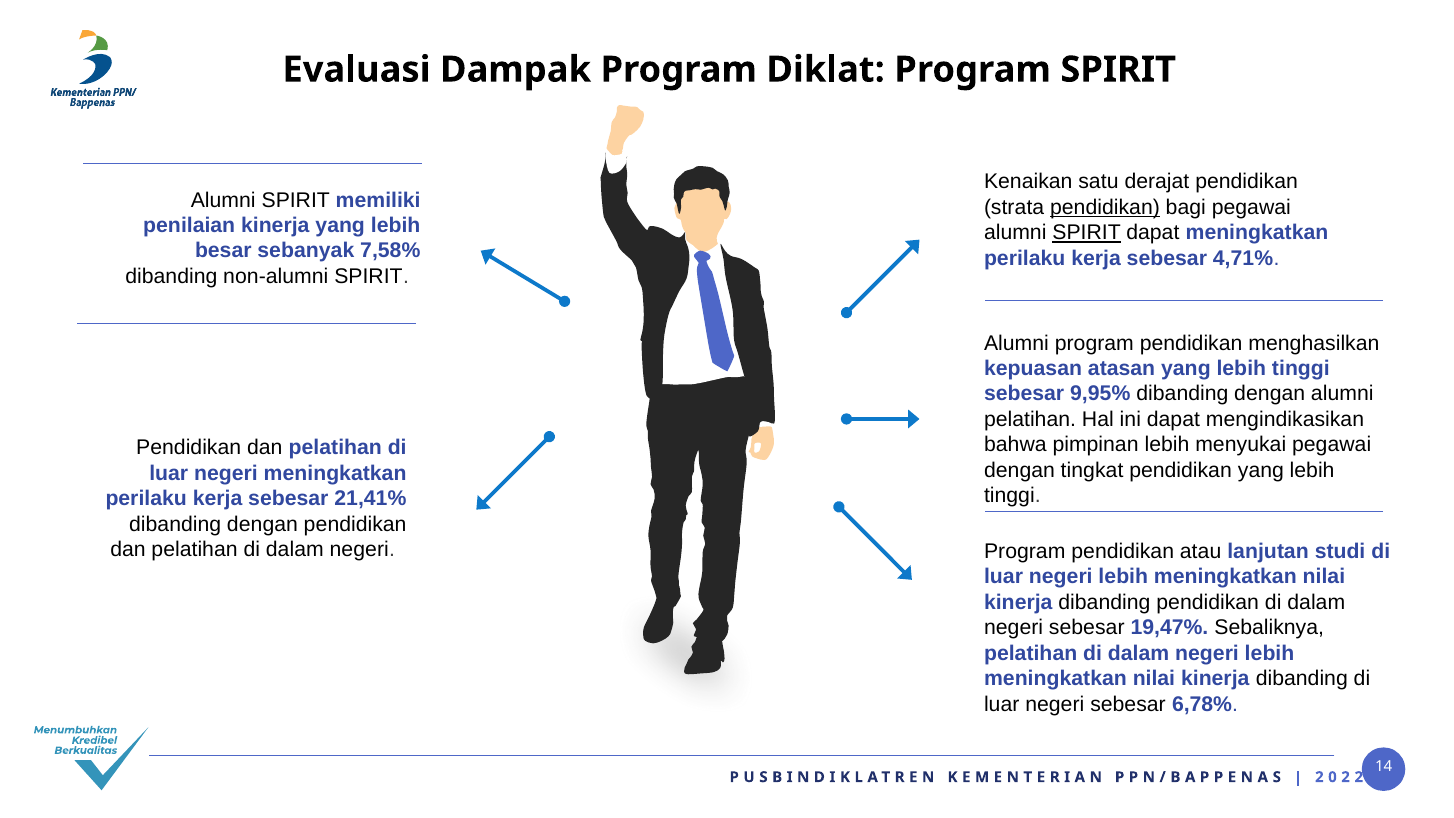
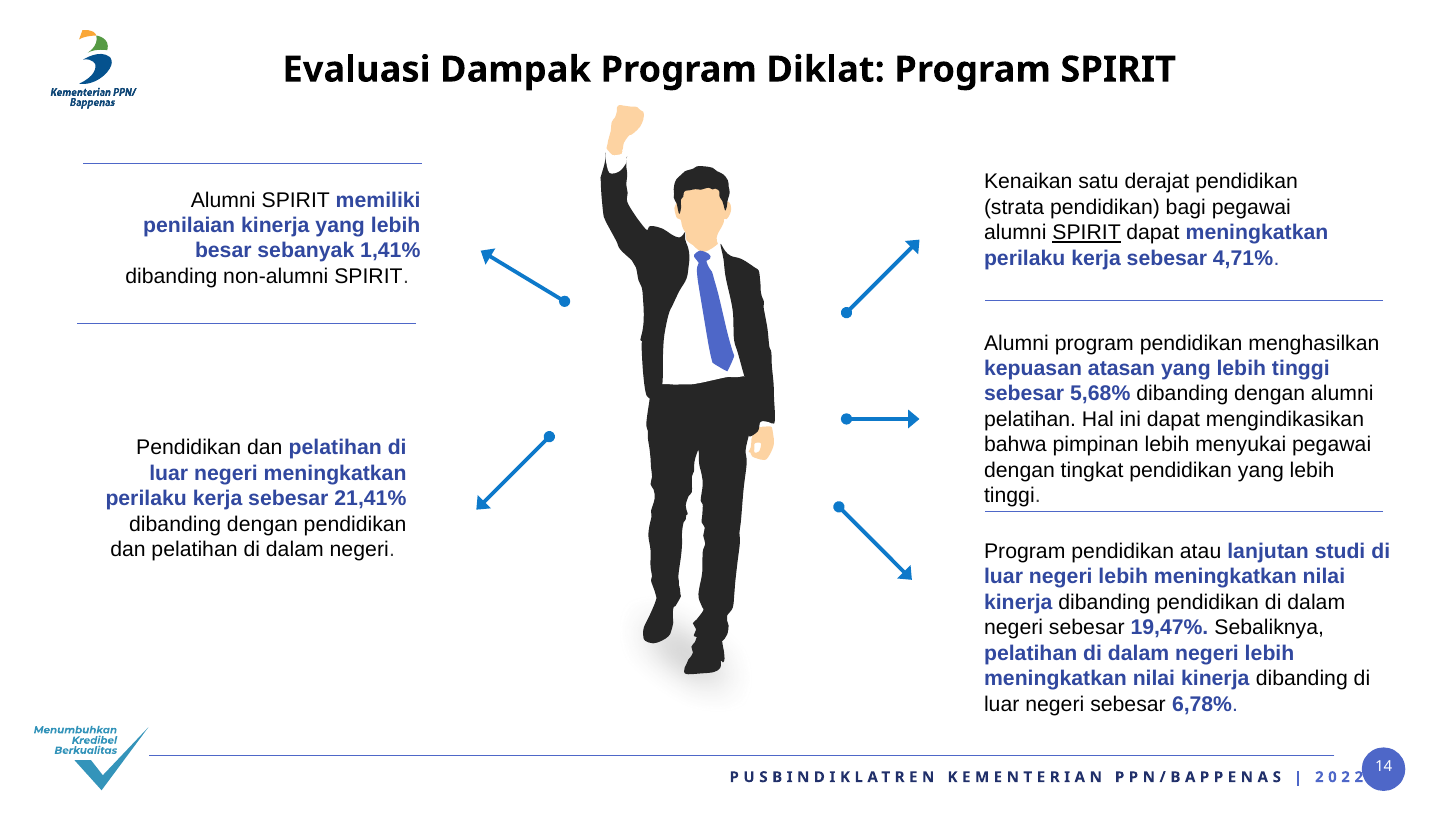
pendidikan at (1105, 207) underline: present -> none
7,58%: 7,58% -> 1,41%
9,95%: 9,95% -> 5,68%
